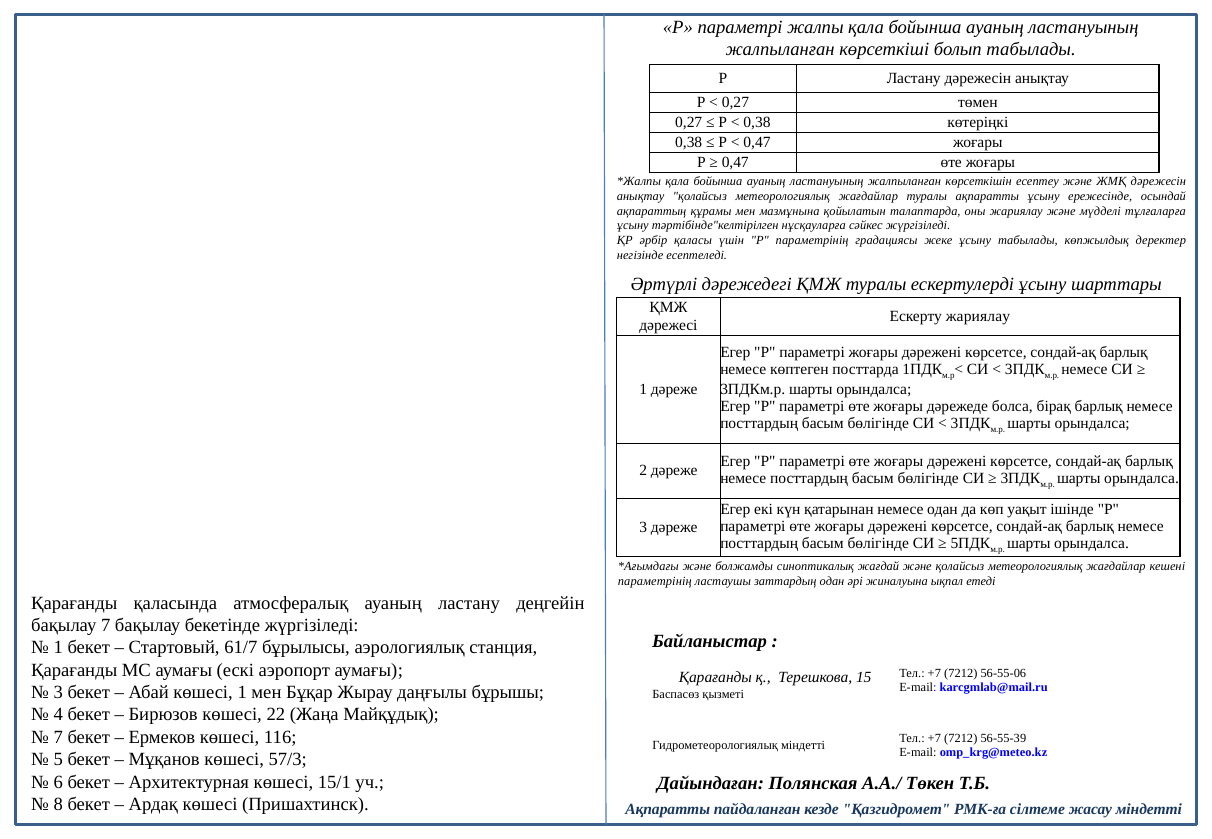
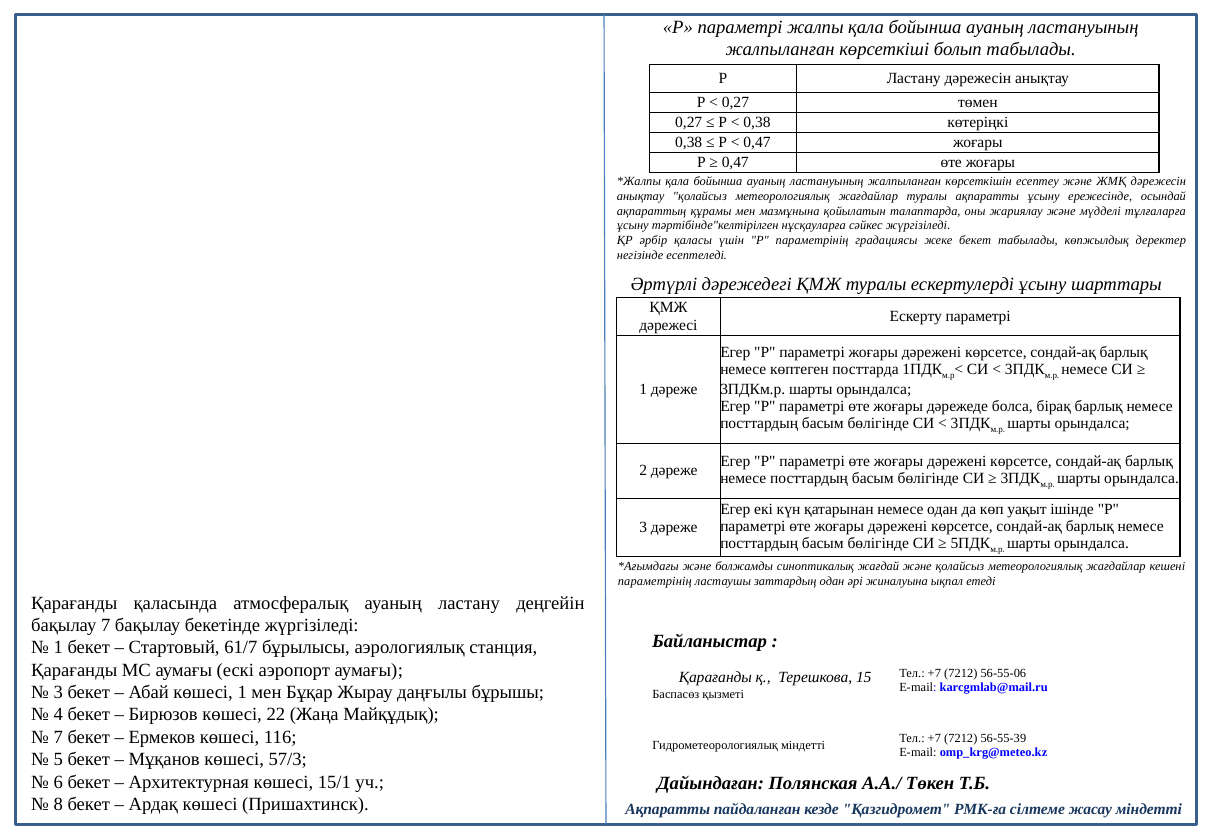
жеке ұсыну: ұсыну -> бекет
Ескерту жариялау: жариялау -> параметрі
